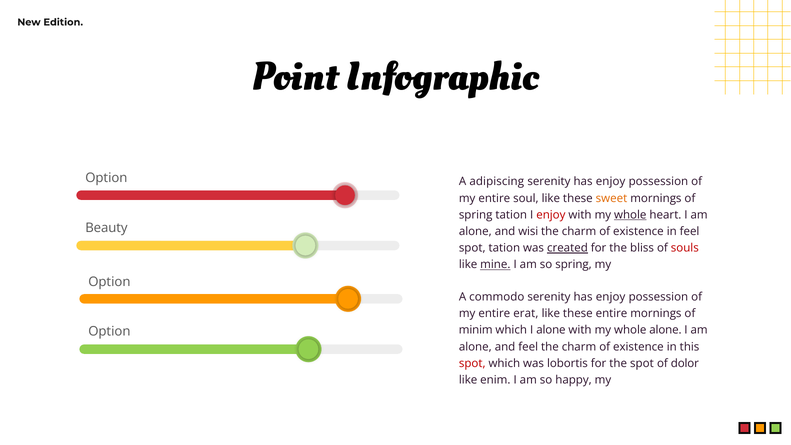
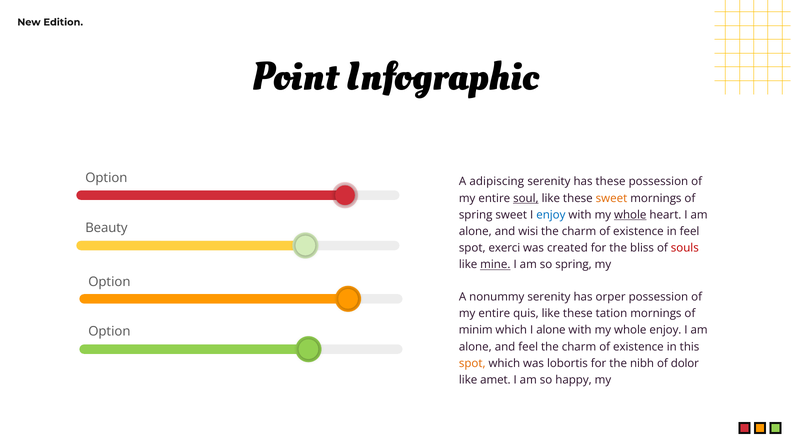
enjoy at (611, 182): enjoy -> these
soul underline: none -> present
spring tation: tation -> sweet
enjoy at (551, 215) colour: red -> blue
spot tation: tation -> exerci
created underline: present -> none
commodo: commodo -> nonummy
enjoy at (611, 297): enjoy -> orper
erat: erat -> quis
these entire: entire -> tation
whole alone: alone -> enjoy
spot at (472, 363) colour: red -> orange
the spot: spot -> nibh
enim: enim -> amet
